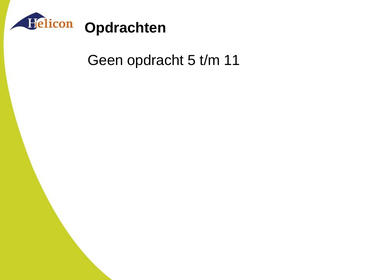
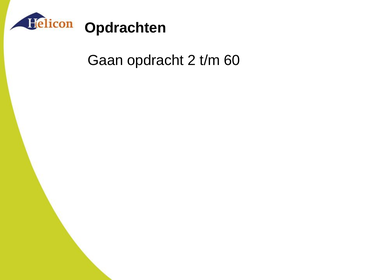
Geen: Geen -> Gaan
5: 5 -> 2
11: 11 -> 60
